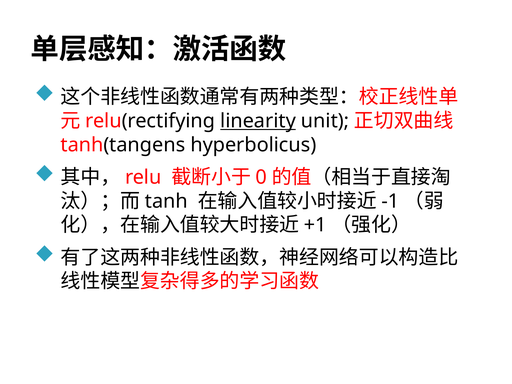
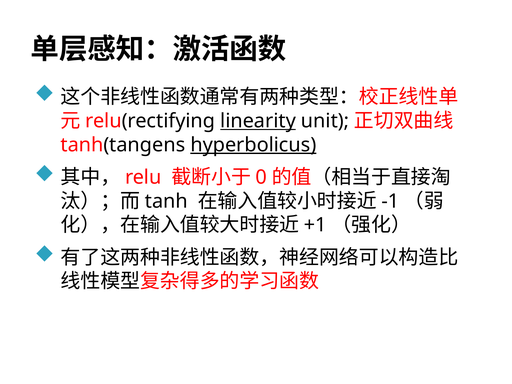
hyperbolicus underline: none -> present
